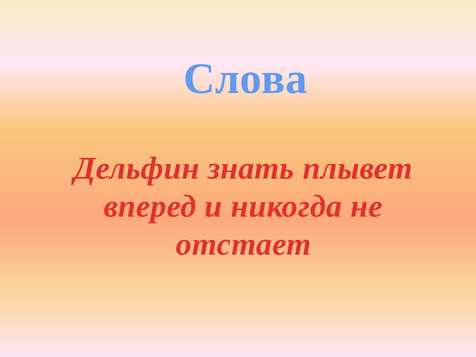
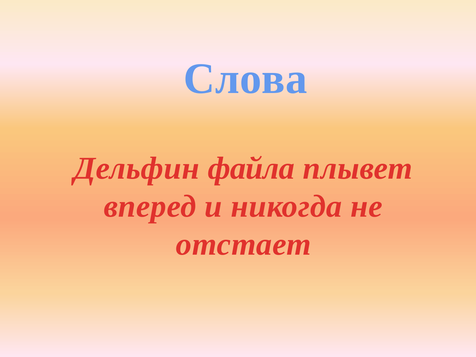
знать: знать -> файла
